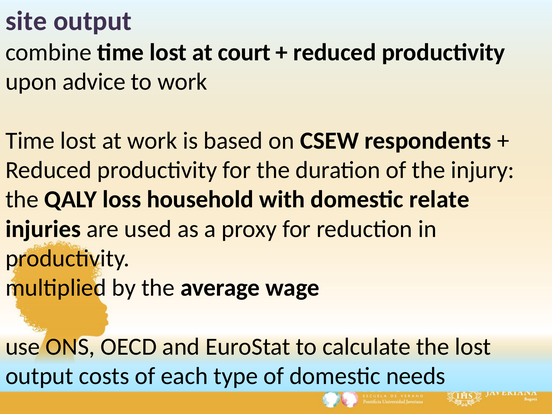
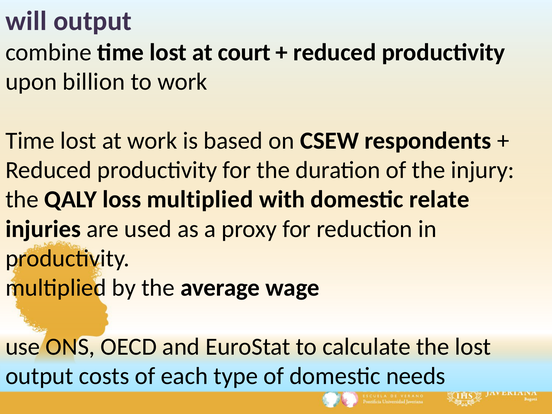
site: site -> will
advice: advice -> billion
loss household: household -> multiplied
